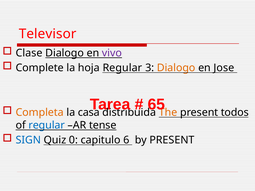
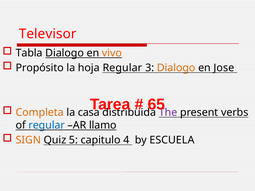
Clase: Clase -> Tabla
vivo colour: purple -> orange
Complete: Complete -> Propósito
The colour: orange -> purple
todos: todos -> verbs
tense: tense -> llamo
SIGN colour: blue -> orange
0: 0 -> 5
6: 6 -> 4
by PRESENT: PRESENT -> ESCUELA
